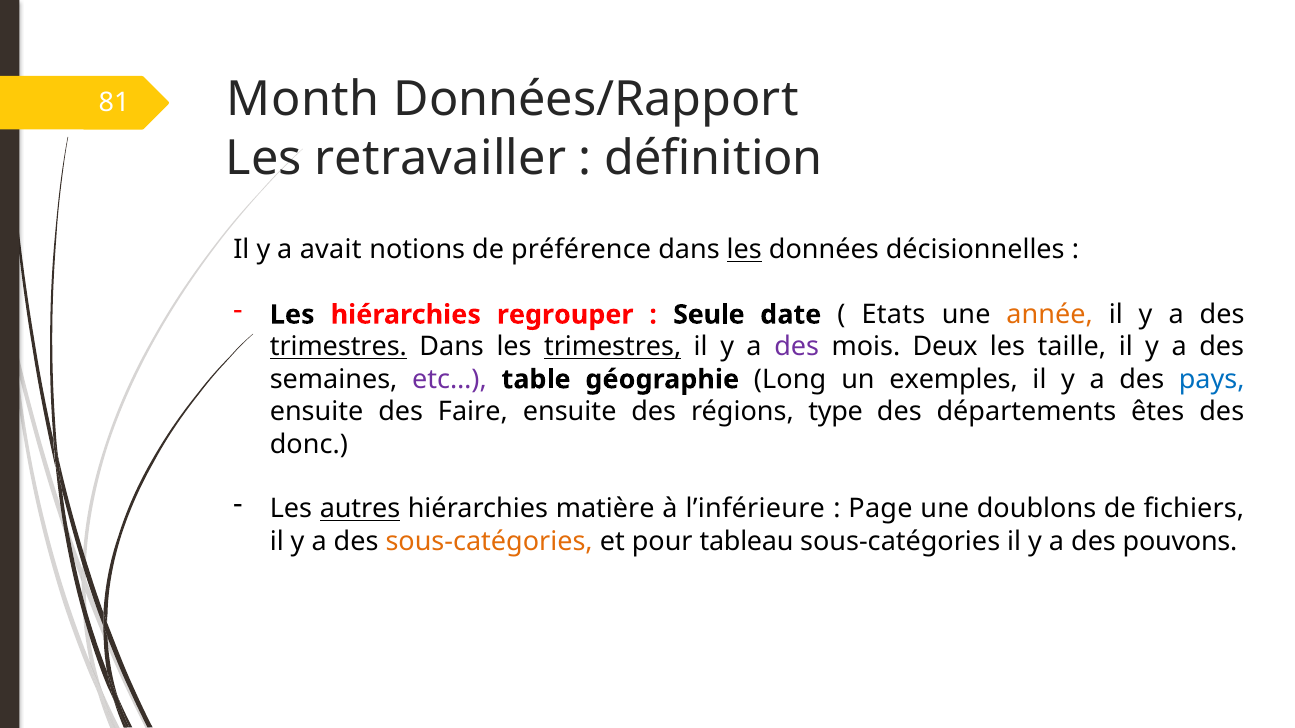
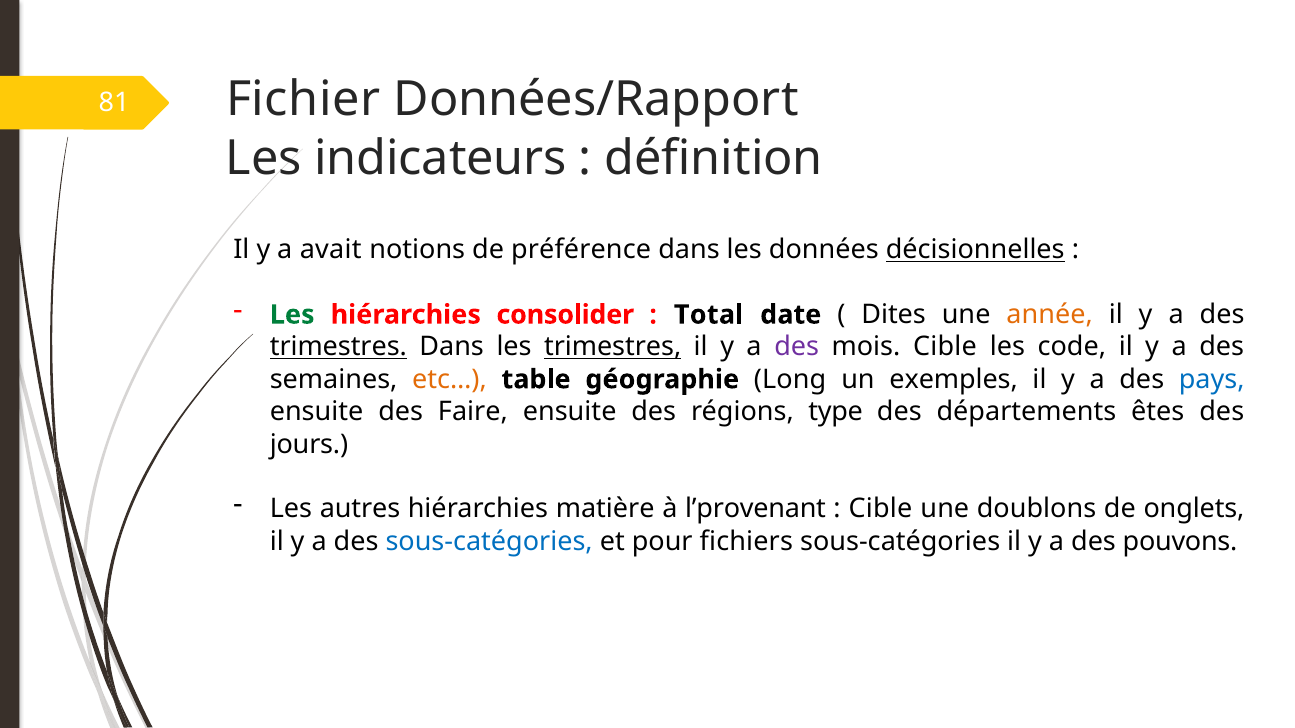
Month: Month -> Fichier
retravailler: retravailler -> indicateurs
les at (744, 250) underline: present -> none
décisionnelles underline: none -> present
Les at (292, 315) colour: black -> green
regrouper: regrouper -> consolider
Seule: Seule -> Total
Etats: Etats -> Dites
mois Deux: Deux -> Cible
taille: taille -> code
etc… colour: purple -> orange
donc: donc -> jours
autres underline: present -> none
l’inférieure: l’inférieure -> l’provenant
Page at (880, 509): Page -> Cible
fichiers: fichiers -> onglets
sous-catégories at (489, 542) colour: orange -> blue
tableau: tableau -> fichiers
